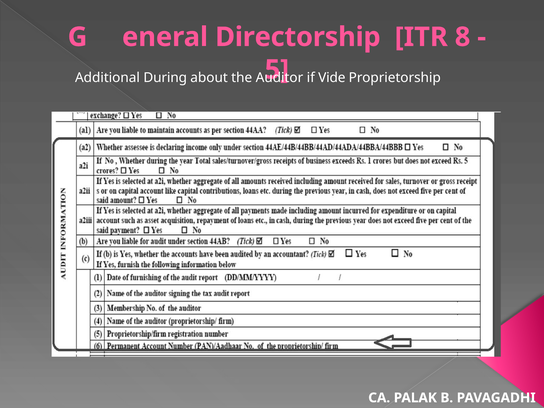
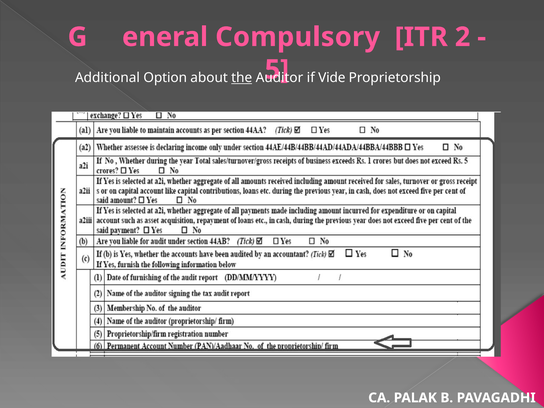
Directorship: Directorship -> Compulsory
8: 8 -> 2
During: During -> Option
the underline: none -> present
